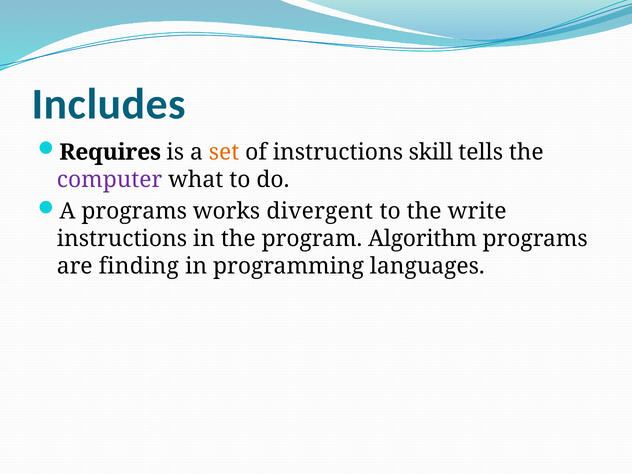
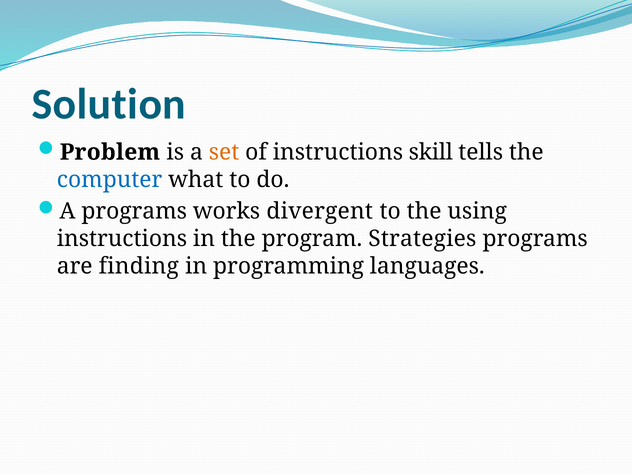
Includes: Includes -> Solution
Requires: Requires -> Problem
computer colour: purple -> blue
write: write -> using
Algorithm: Algorithm -> Strategies
